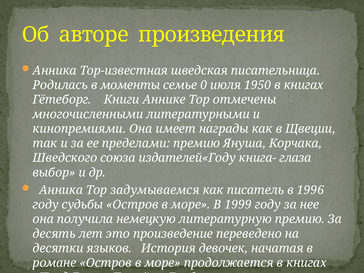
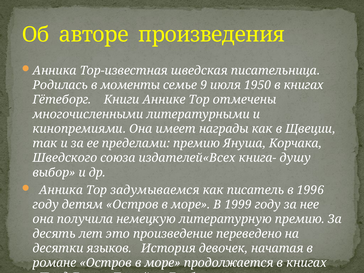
0: 0 -> 9
издателей«Году: издателей«Году -> издателей«Всех
глаза: глаза -> душу
судьбы: судьбы -> детям
